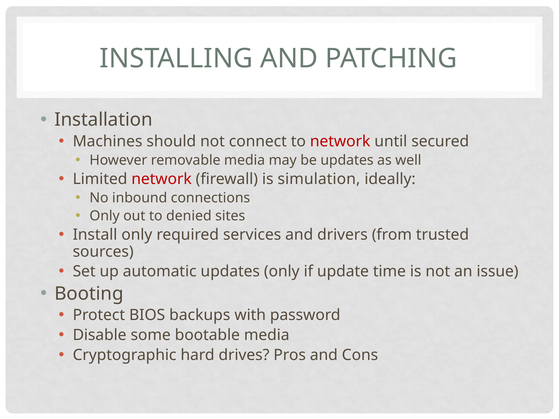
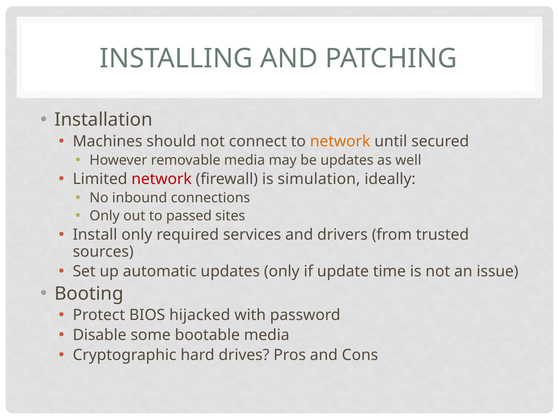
network at (340, 141) colour: red -> orange
denied: denied -> passed
backups: backups -> hijacked
